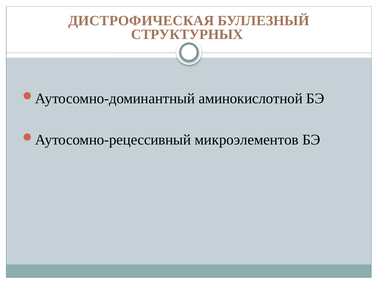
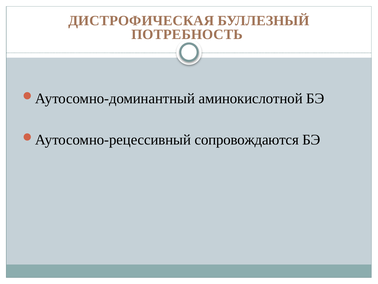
СТРУКТУРНЫХ: СТРУКТУРНЫХ -> ПОТРЕБНОСТЬ
микроэлементов: микроэлементов -> сопровождаются
